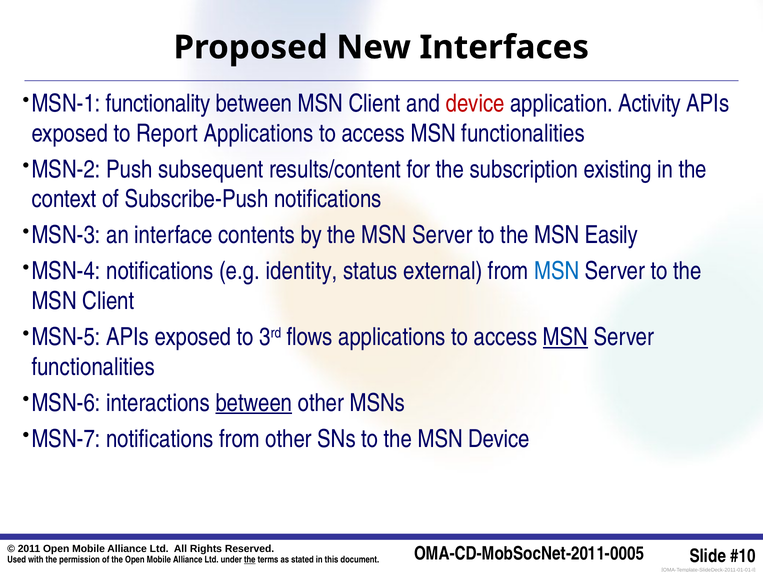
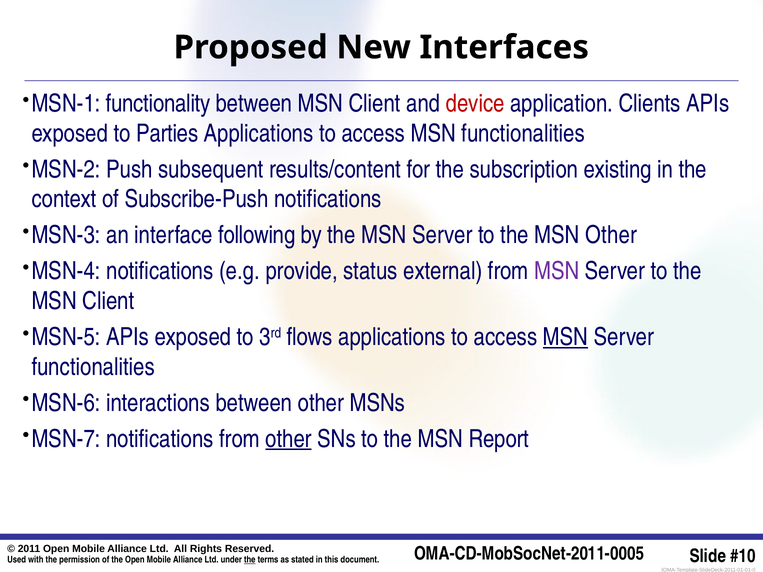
Activity: Activity -> Clients
Report: Report -> Parties
contents: contents -> following
MSN Easily: Easily -> Other
identity: identity -> provide
MSN at (557, 271) colour: blue -> purple
between at (254, 403) underline: present -> none
other at (289, 439) underline: none -> present
MSN Device: Device -> Report
